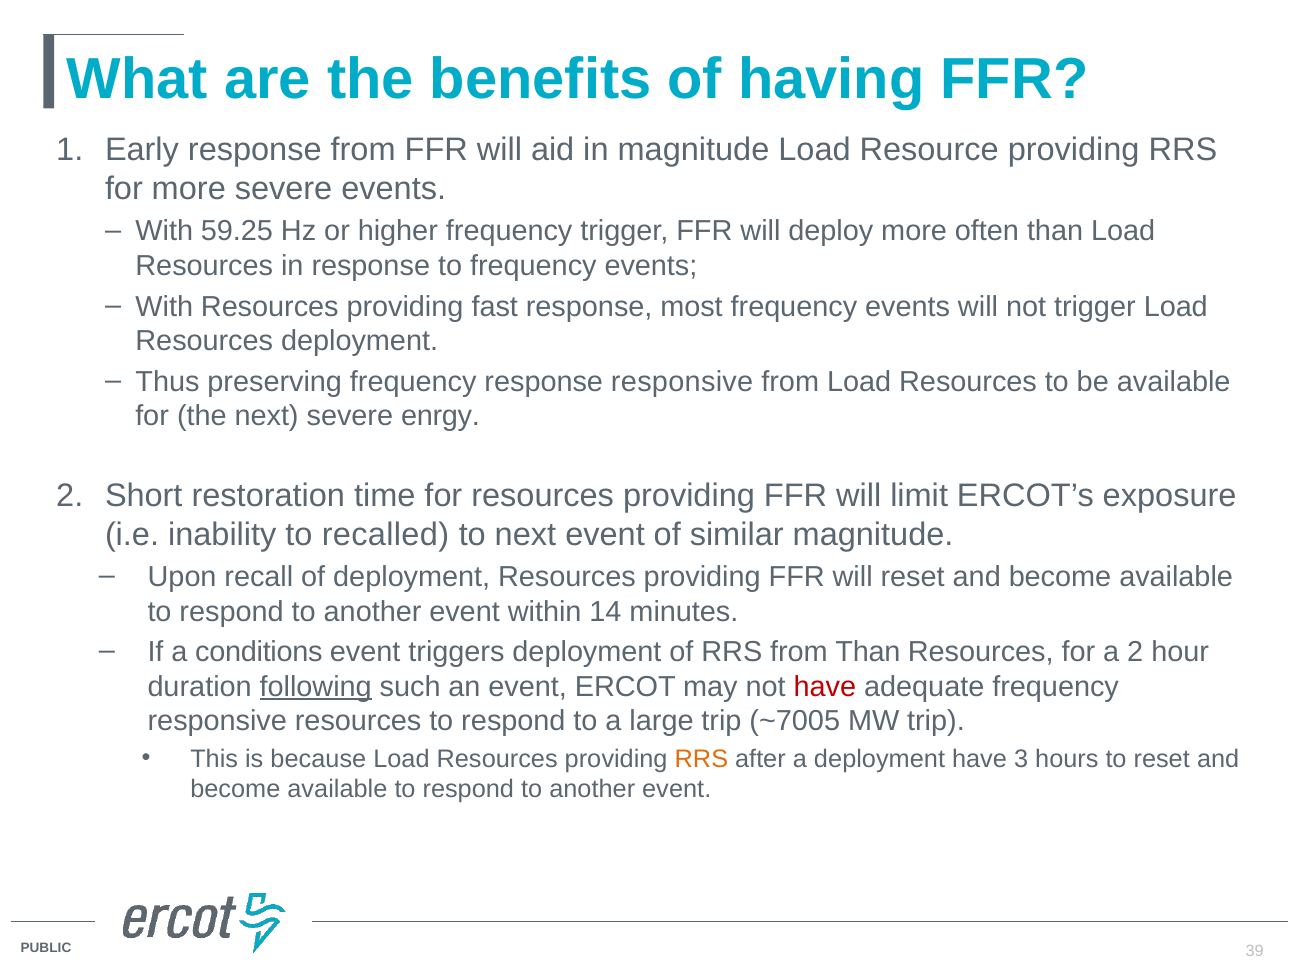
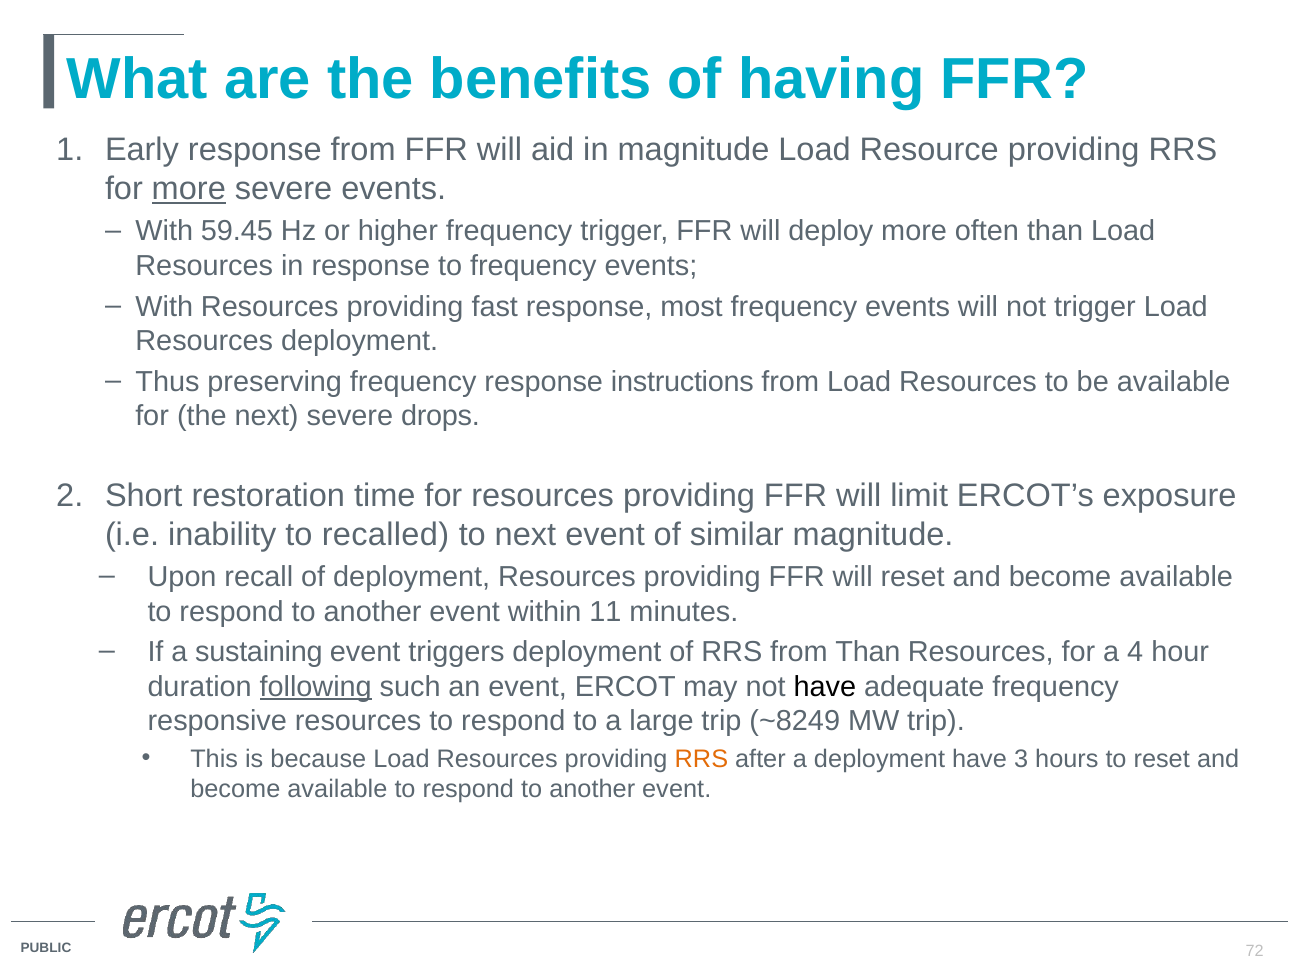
more at (189, 189) underline: none -> present
59.25: 59.25 -> 59.45
response responsive: responsive -> instructions
enrgy: enrgy -> drops
14: 14 -> 11
conditions: conditions -> sustaining
a 2: 2 -> 4
have at (825, 687) colour: red -> black
~7005: ~7005 -> ~8249
39: 39 -> 72
